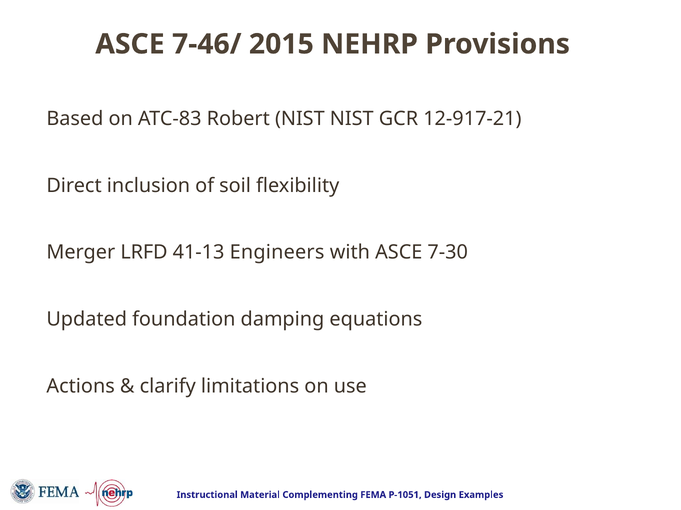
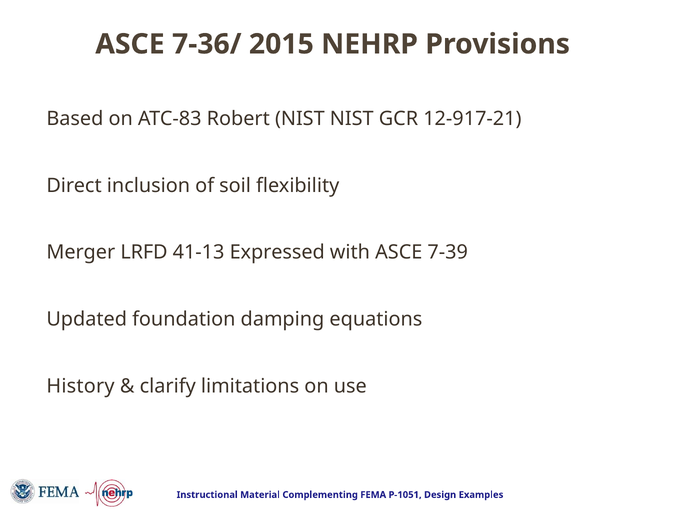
7-46/: 7-46/ -> 7-36/
Engineers: Engineers -> Expressed
7-30: 7-30 -> 7-39
Actions: Actions -> History
